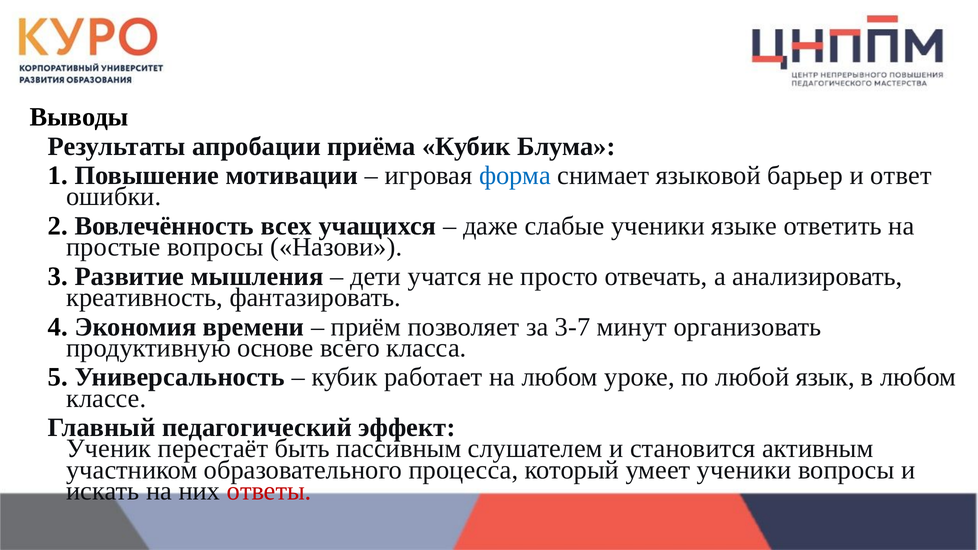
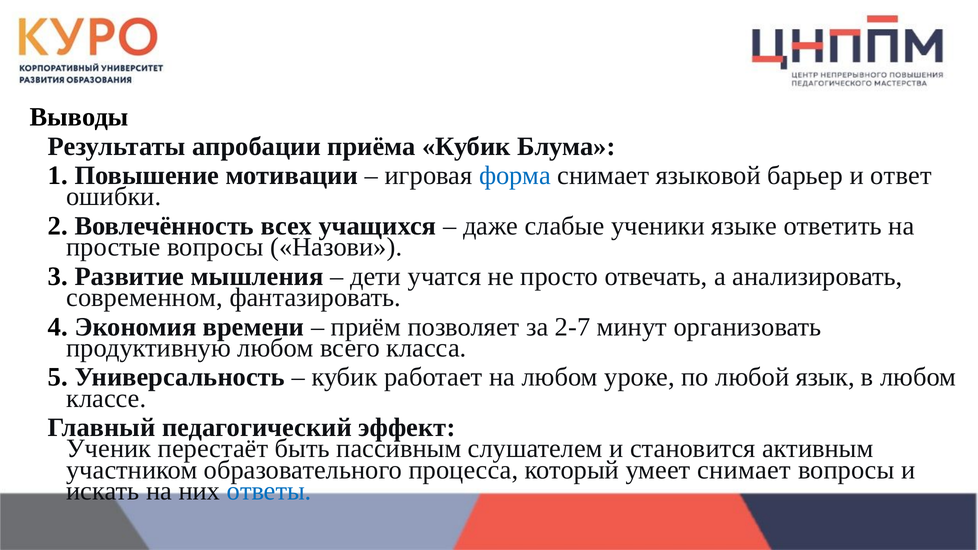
креативность: креативность -> современном
3-7: 3-7 -> 2-7
продуктивную основе: основе -> любом
умеет ученики: ученики -> снимает
ответы colour: red -> blue
